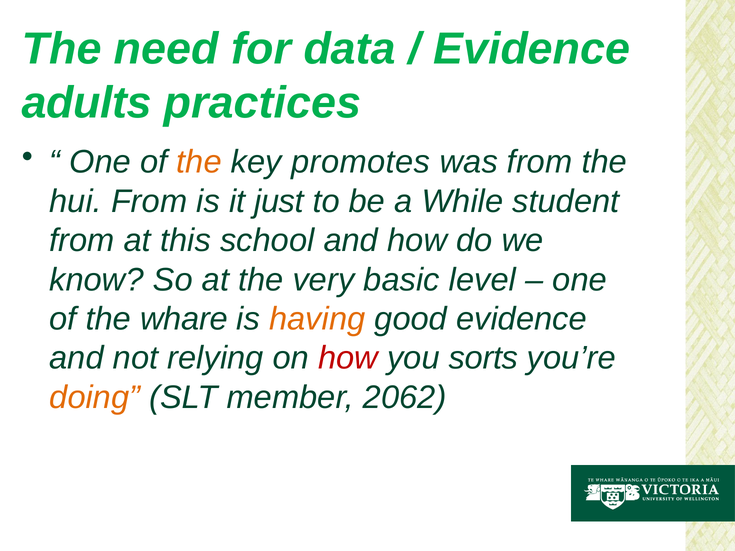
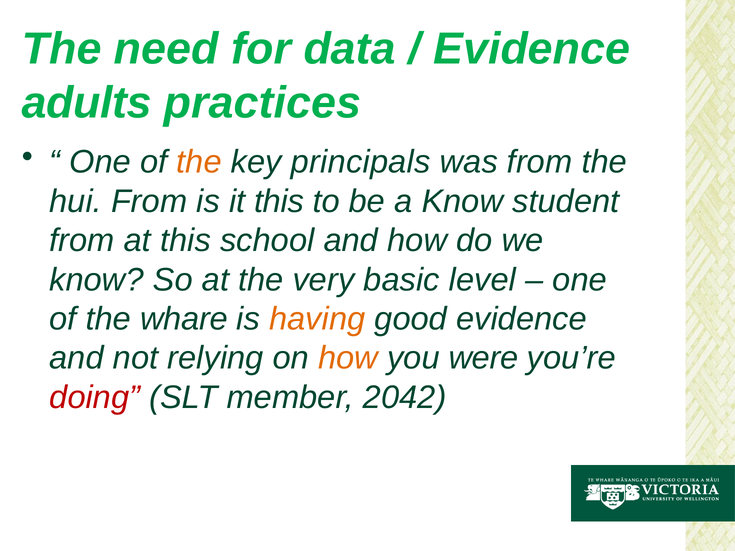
promotes: promotes -> principals
it just: just -> this
a While: While -> Know
how at (348, 358) colour: red -> orange
sorts: sorts -> were
doing colour: orange -> red
2062: 2062 -> 2042
